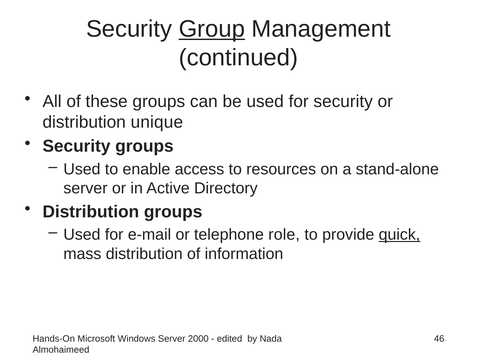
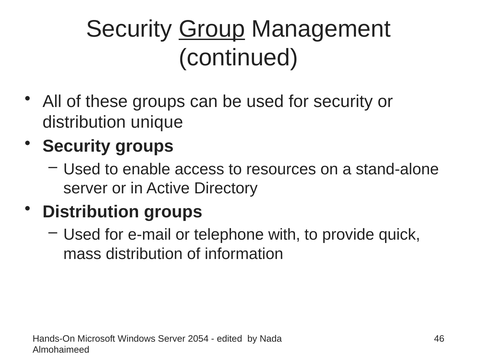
role: role -> with
quick underline: present -> none
2000: 2000 -> 2054
